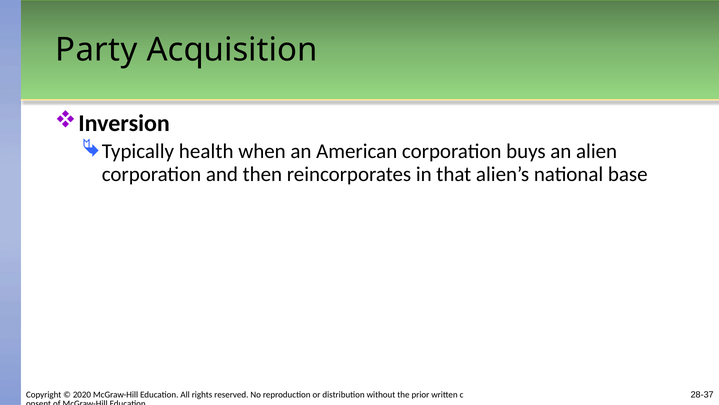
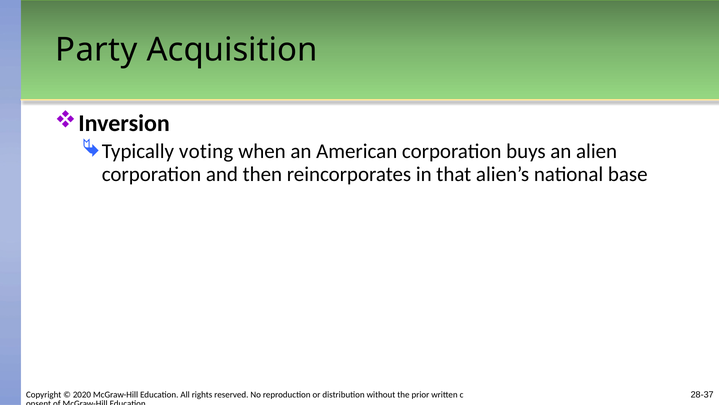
health: health -> voting
